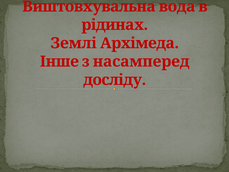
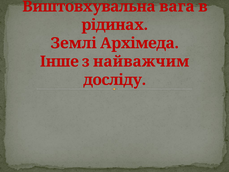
вода: вода -> вага
насамперед: насамперед -> найважчим
